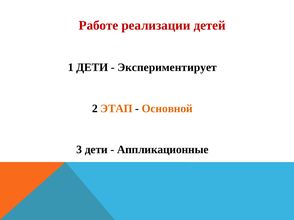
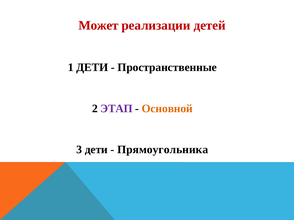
Работе: Работе -> Может
Экспериментирует: Экспериментирует -> Пространственные
ЭТАП colour: orange -> purple
Аппликационные: Аппликационные -> Прямоугольника
